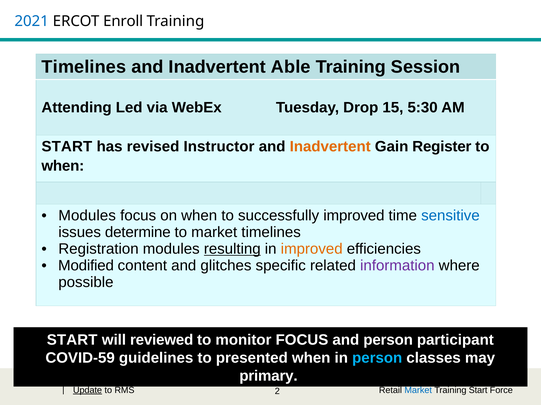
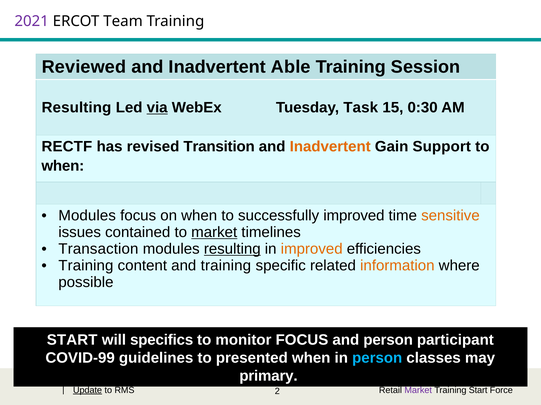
2021 colour: blue -> purple
Enroll: Enroll -> Team
Timelines at (84, 67): Timelines -> Reviewed
Attending at (77, 108): Attending -> Resulting
via underline: none -> present
Drop: Drop -> Task
5:30: 5:30 -> 0:30
START at (67, 147): START -> RECTF
Instructor: Instructor -> Transition
Register: Register -> Support
sensitive colour: blue -> orange
determine: determine -> contained
market at (214, 233) underline: none -> present
Registration: Registration -> Transaction
Modified at (86, 266): Modified -> Training
and glitches: glitches -> training
information colour: purple -> orange
reviewed: reviewed -> specifics
COVID-59: COVID-59 -> COVID-99
Market at (418, 391) colour: blue -> purple
